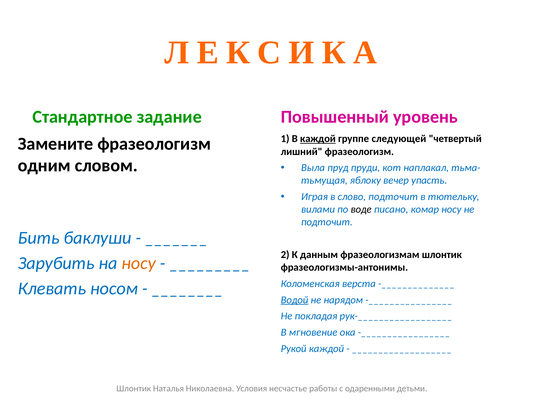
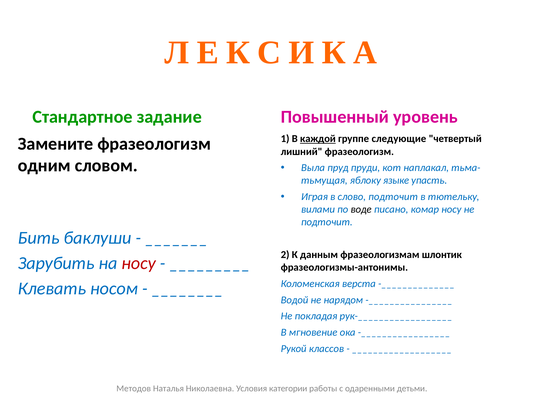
следующей: следующей -> следующие
вечер: вечер -> языке
носу at (139, 263) colour: orange -> red
Водой underline: present -> none
Рукой каждой: каждой -> классов
Шлонтик at (134, 388): Шлонтик -> Методов
несчастье: несчастье -> категории
